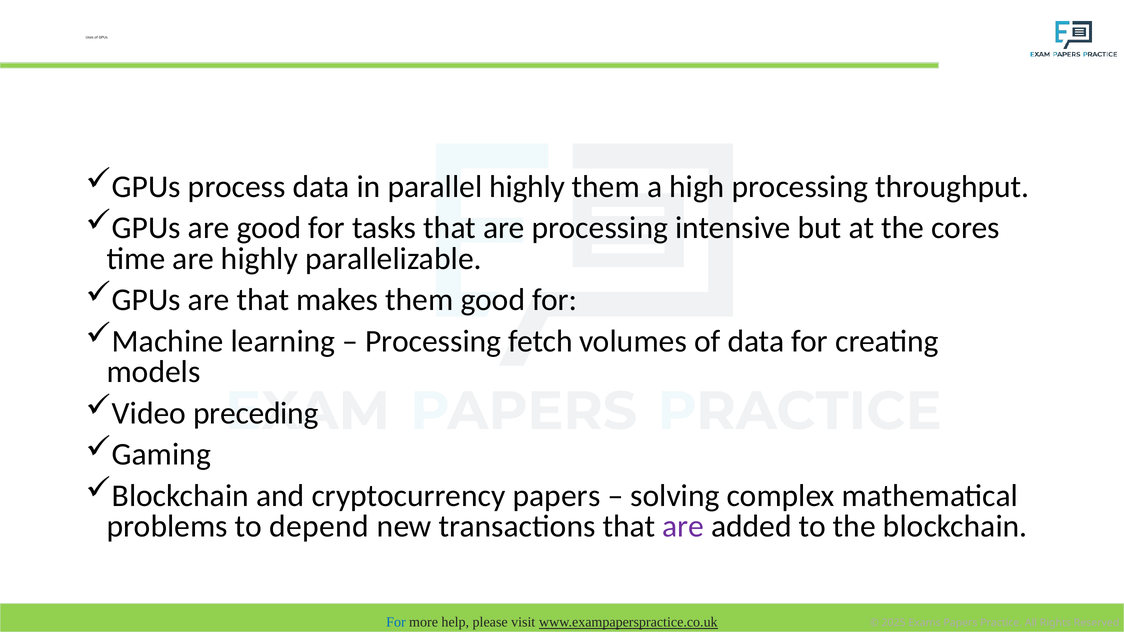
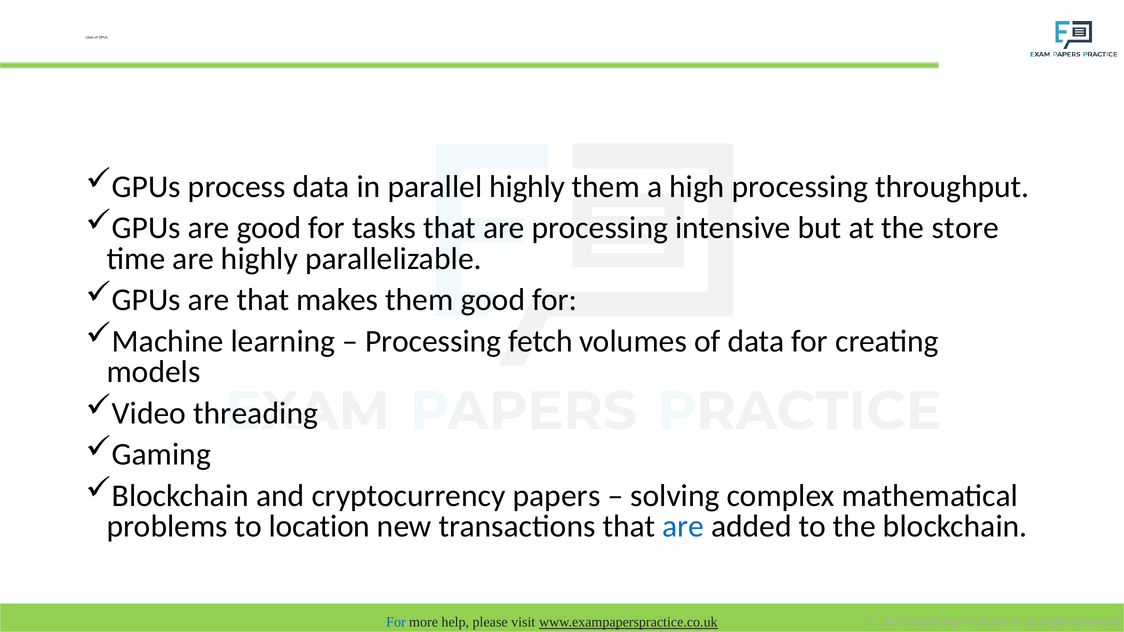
cores: cores -> store
preceding: preceding -> threading
depend: depend -> location
are at (683, 527) colour: purple -> blue
